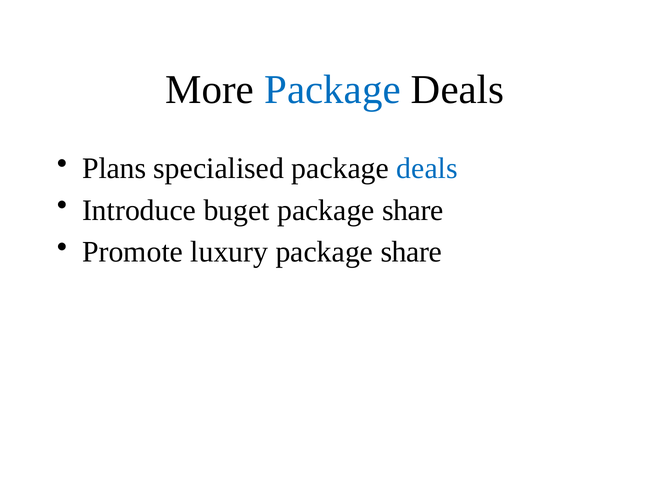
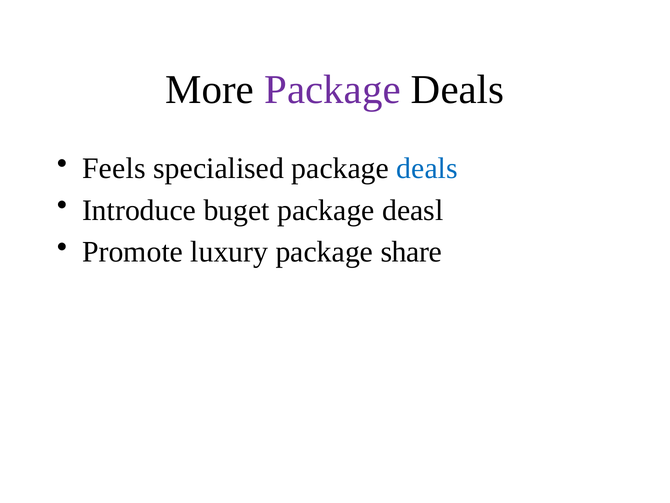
Package at (332, 89) colour: blue -> purple
Plans: Plans -> Feels
buget package share: share -> deasl
